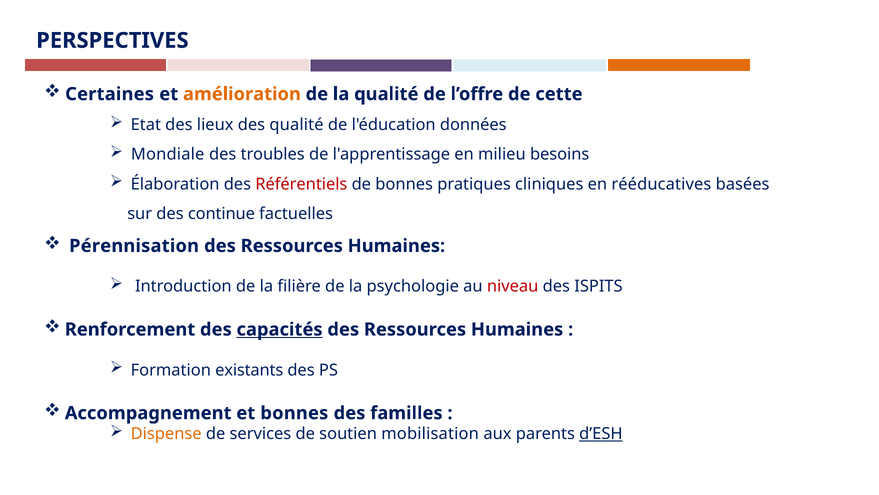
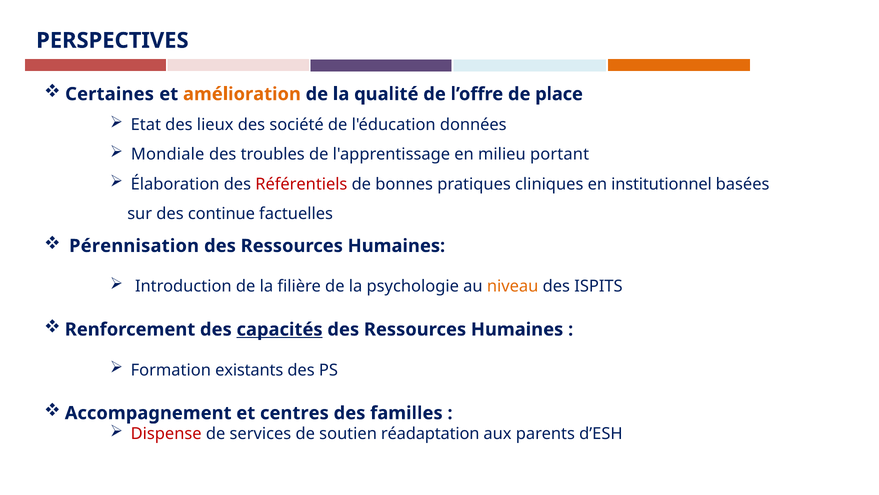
cette: cette -> place
des qualité: qualité -> société
besoins: besoins -> portant
rééducatives: rééducatives -> institutionnel
niveau colour: red -> orange
et bonnes: bonnes -> centres
Dispense colour: orange -> red
mobilisation: mobilisation -> réadaptation
d’ESH underline: present -> none
